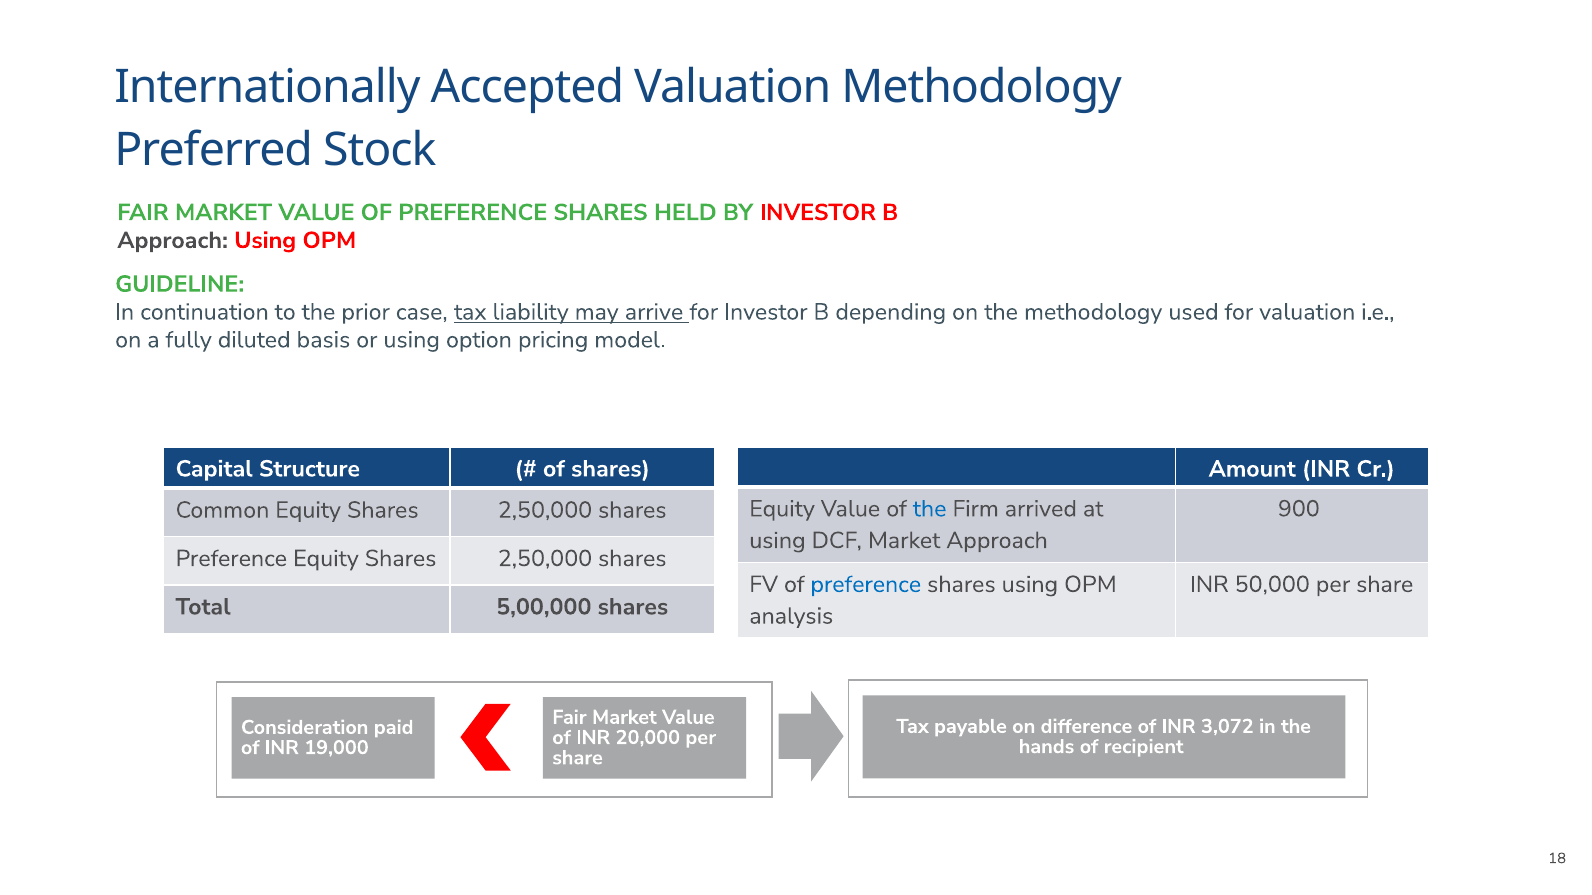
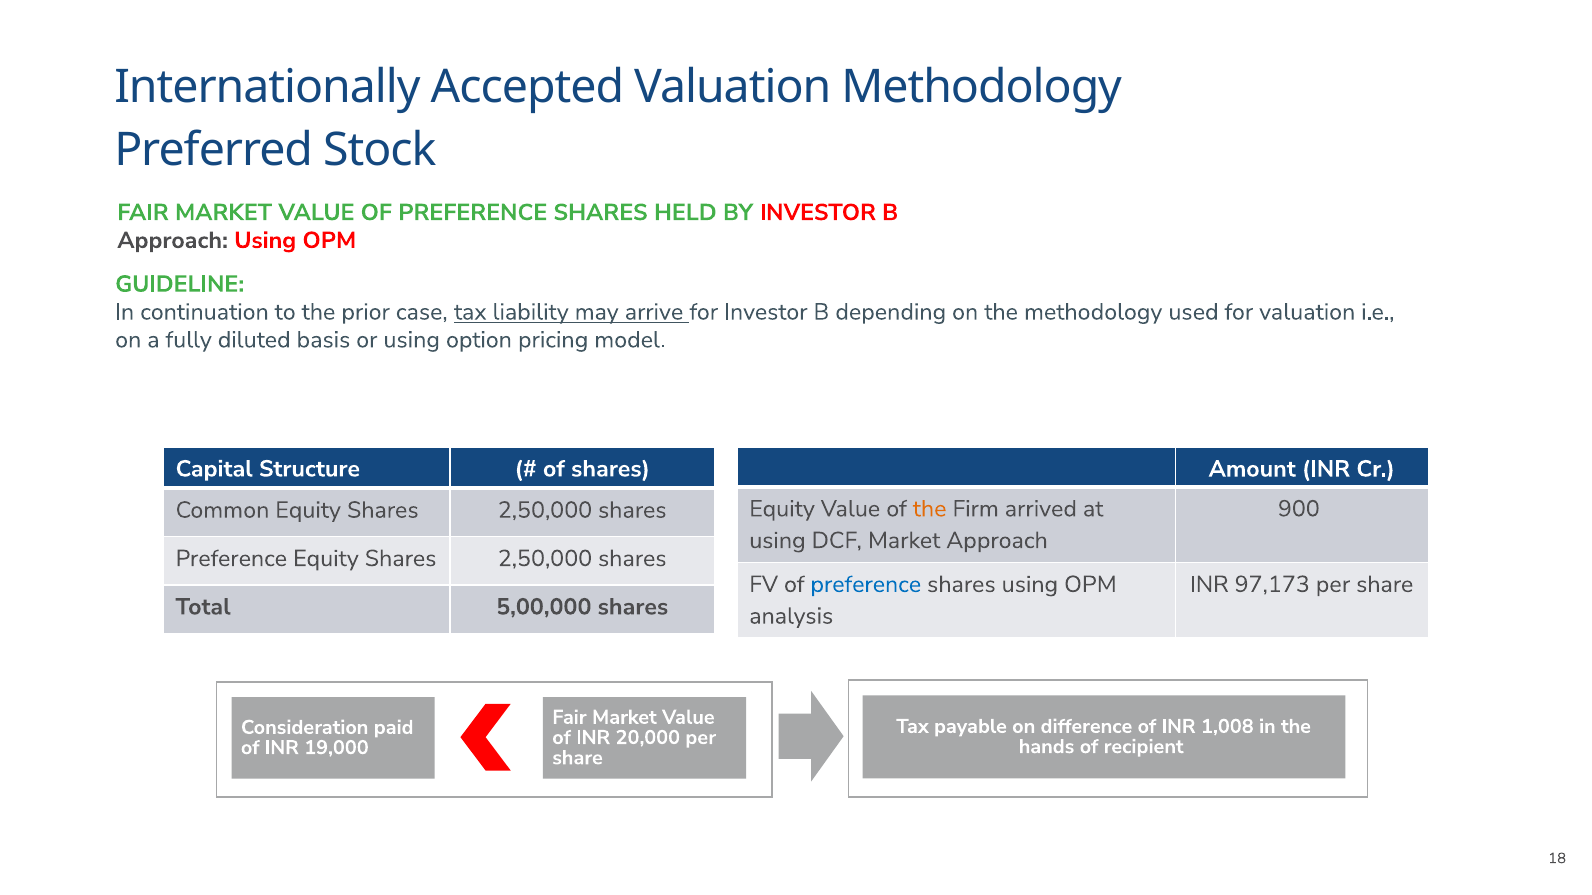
the at (930, 509) colour: blue -> orange
50,000: 50,000 -> 97,173
3,072: 3,072 -> 1,008
